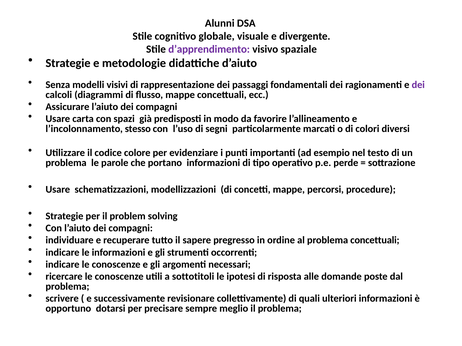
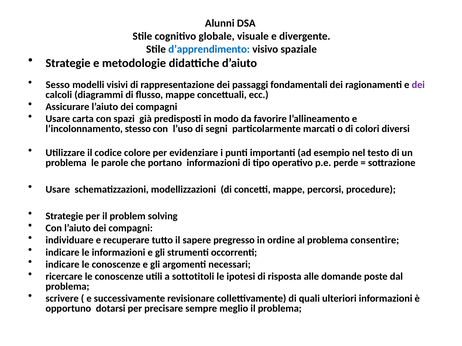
d’apprendimento colour: purple -> blue
Senza: Senza -> Sesso
problema concettuali: concettuali -> consentire
